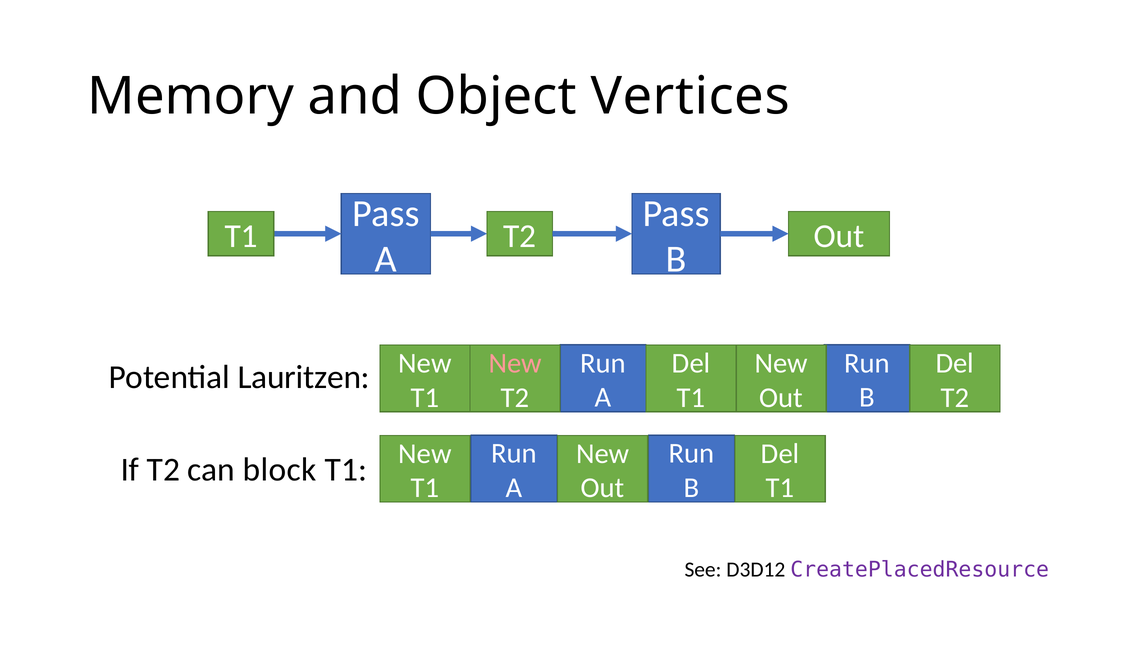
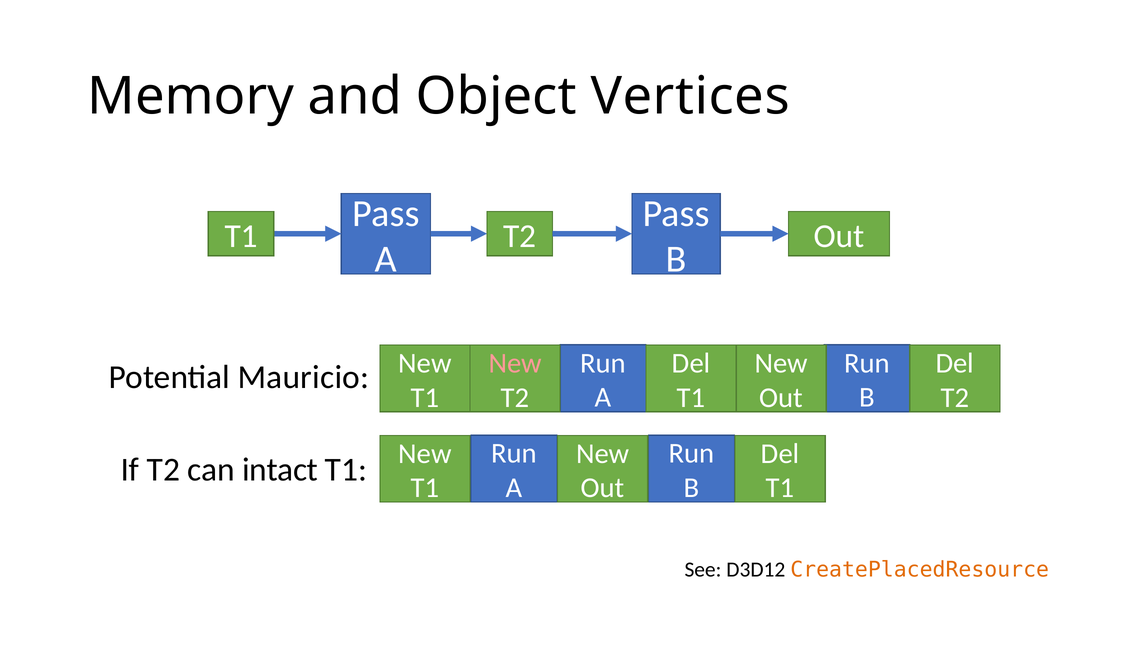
Lauritzen: Lauritzen -> Mauricio
block: block -> intact
CreatePlacedResource colour: purple -> orange
